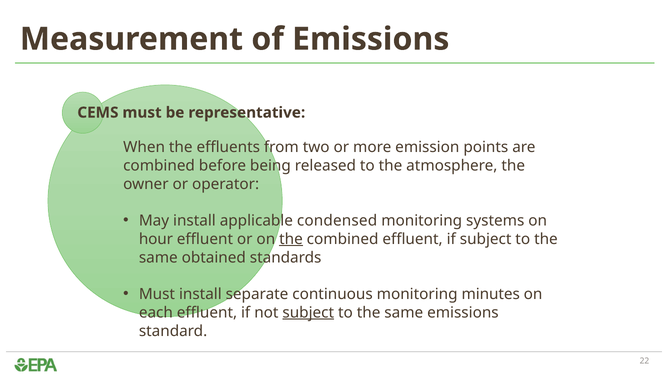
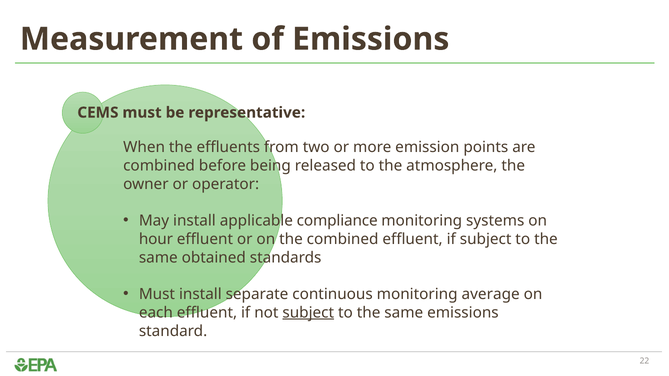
condensed: condensed -> compliance
the at (291, 239) underline: present -> none
minutes: minutes -> average
